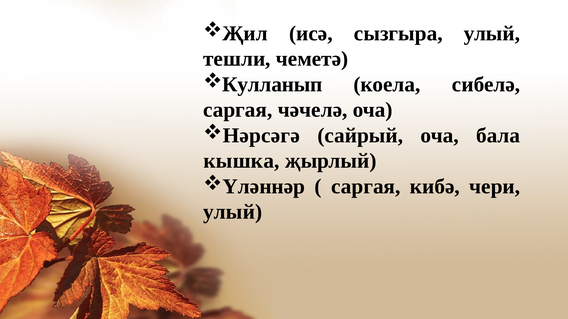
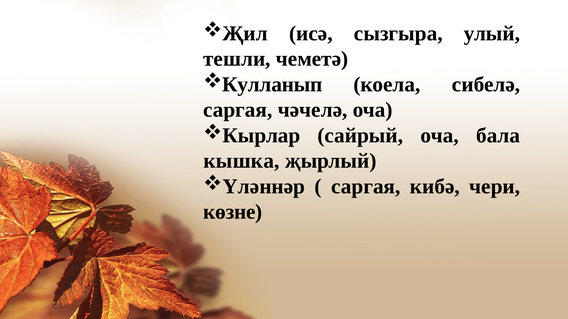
Нәрсәгә: Нәрсәгә -> Кырлар
улый at (233, 212): улый -> көзне
